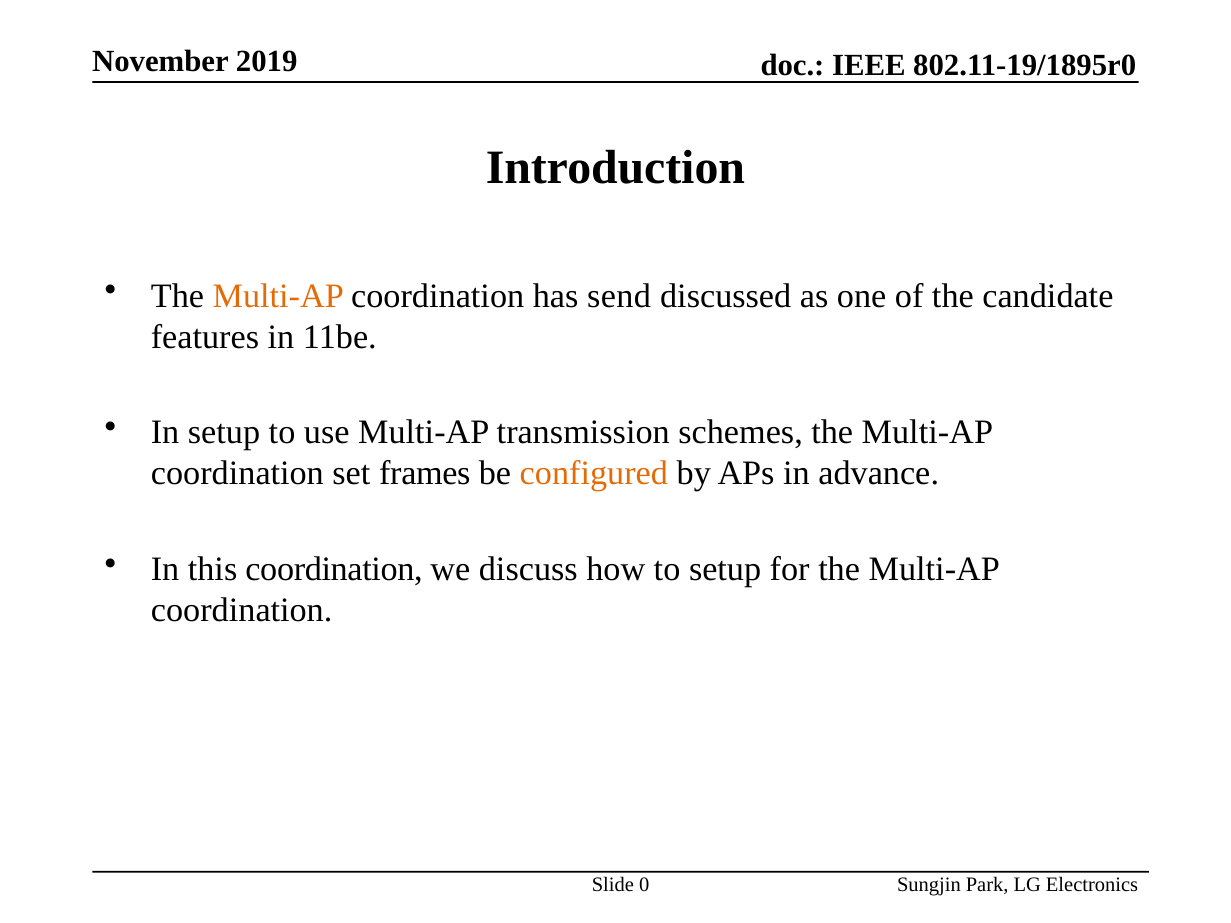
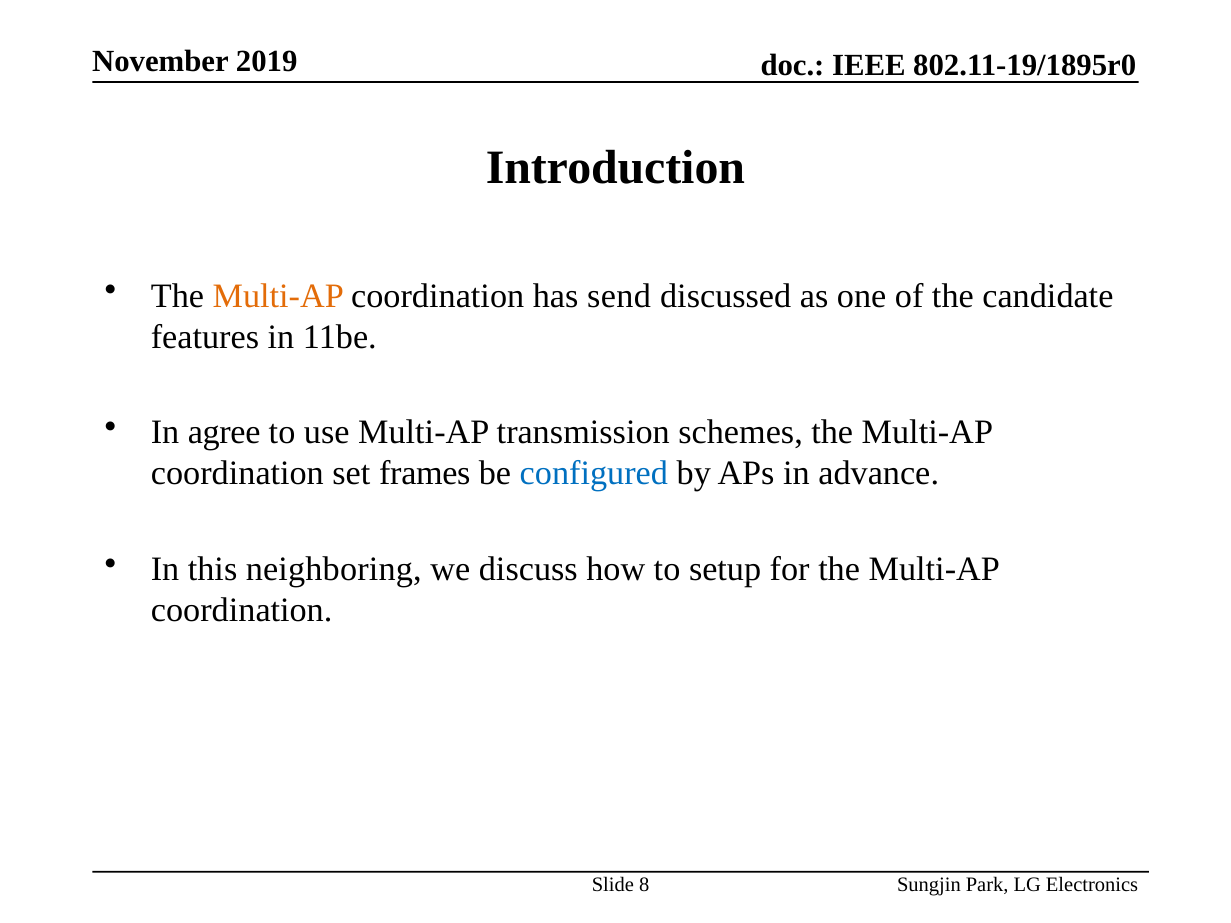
In setup: setup -> agree
configured colour: orange -> blue
this coordination: coordination -> neighboring
0: 0 -> 8
